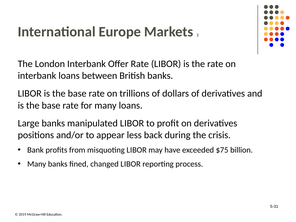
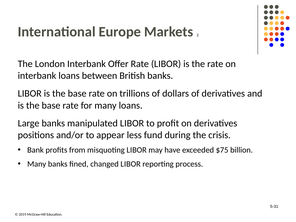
back: back -> fund
